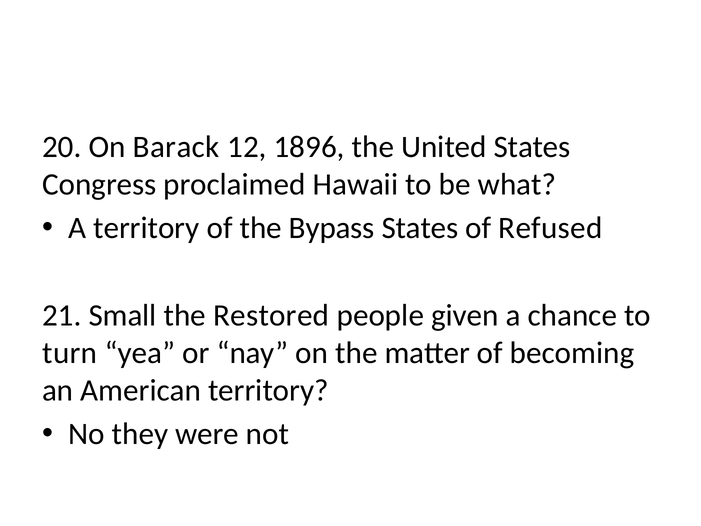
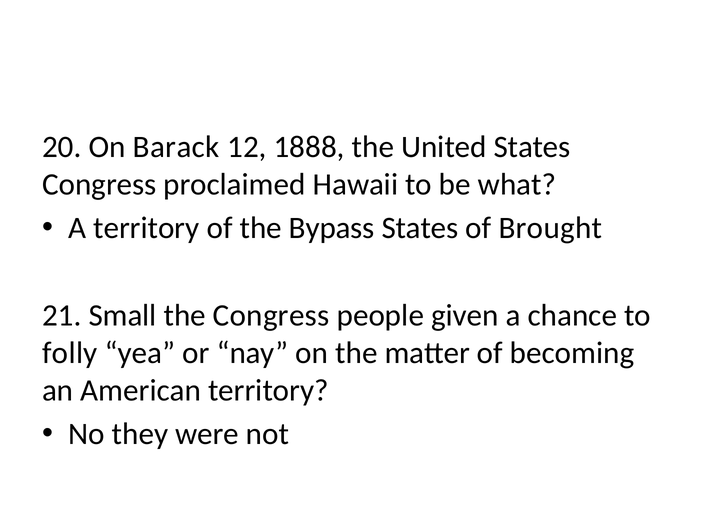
1896: 1896 -> 1888
Refused: Refused -> Brought
the Restored: Restored -> Congress
turn: turn -> folly
